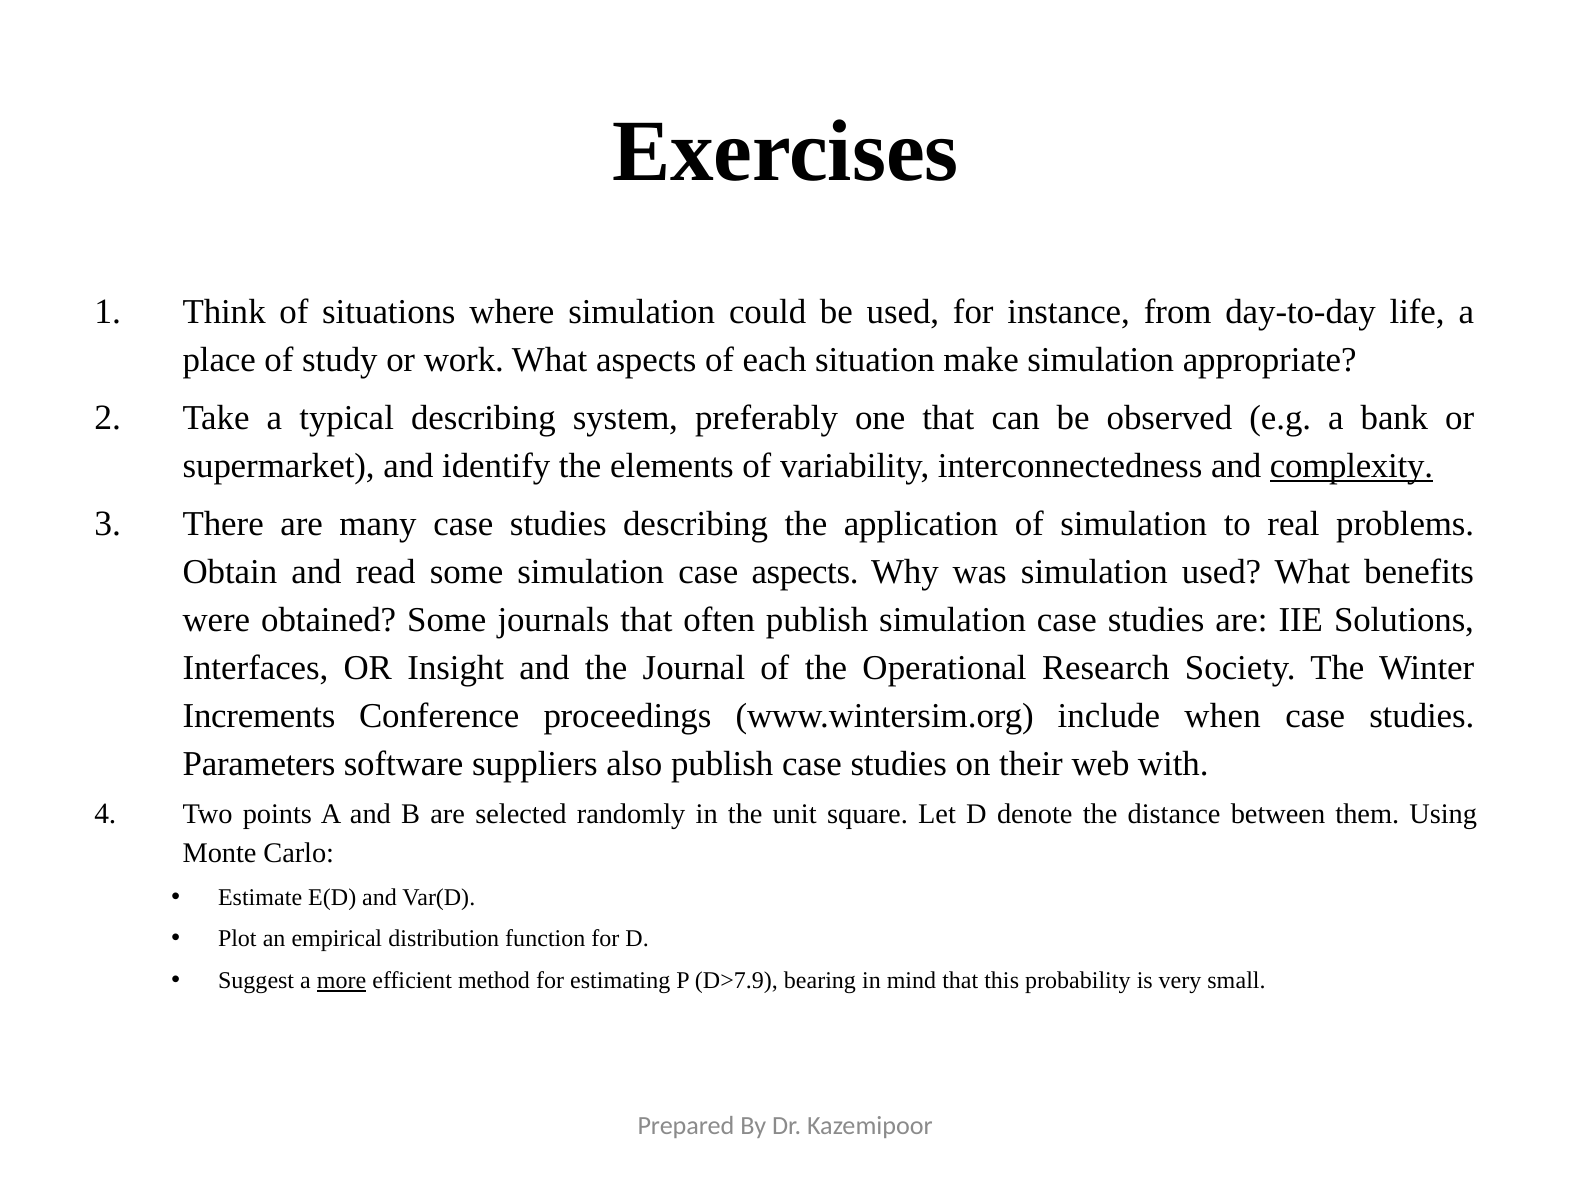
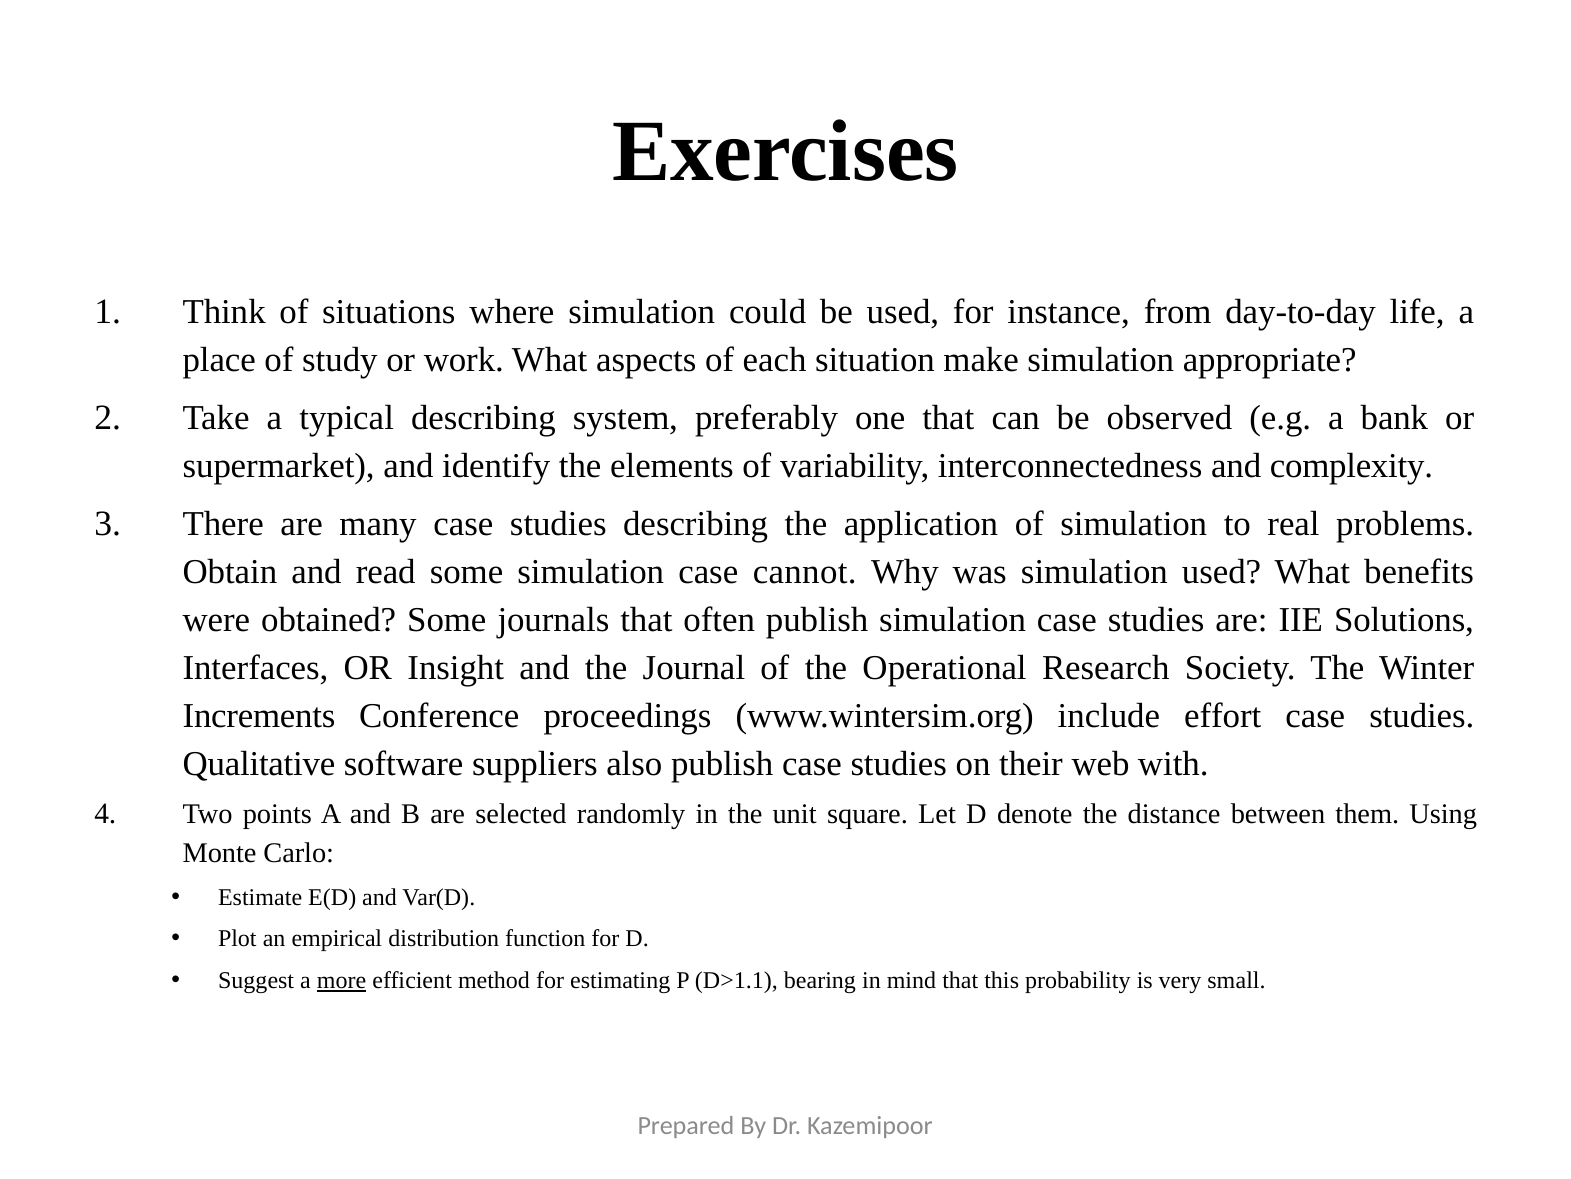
complexity underline: present -> none
case aspects: aspects -> cannot
when: when -> effort
Parameters: Parameters -> Qualitative
D>7.9: D>7.9 -> D>1.1
